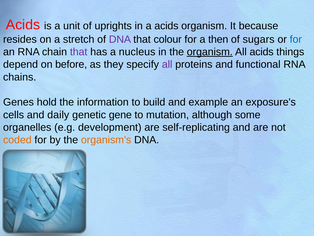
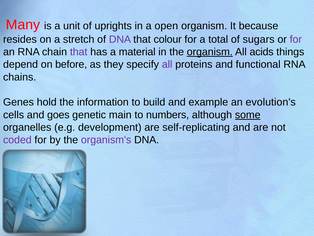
Acids at (23, 25): Acids -> Many
a acids: acids -> open
then: then -> total
for at (296, 39) colour: blue -> purple
nucleus: nucleus -> material
exposure's: exposure's -> evolution's
daily: daily -> goes
gene: gene -> main
mutation: mutation -> numbers
some underline: none -> present
coded colour: orange -> purple
organism's colour: orange -> purple
